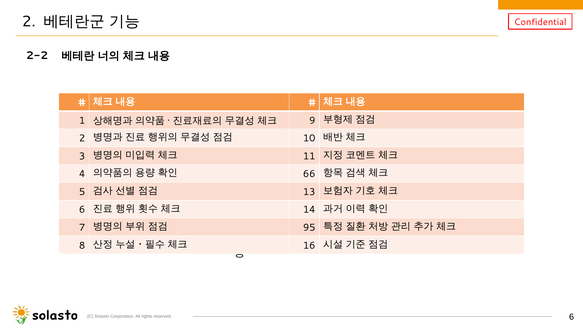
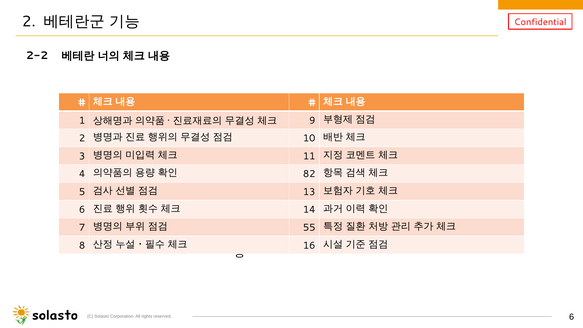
66: 66 -> 82
95: 95 -> 55
